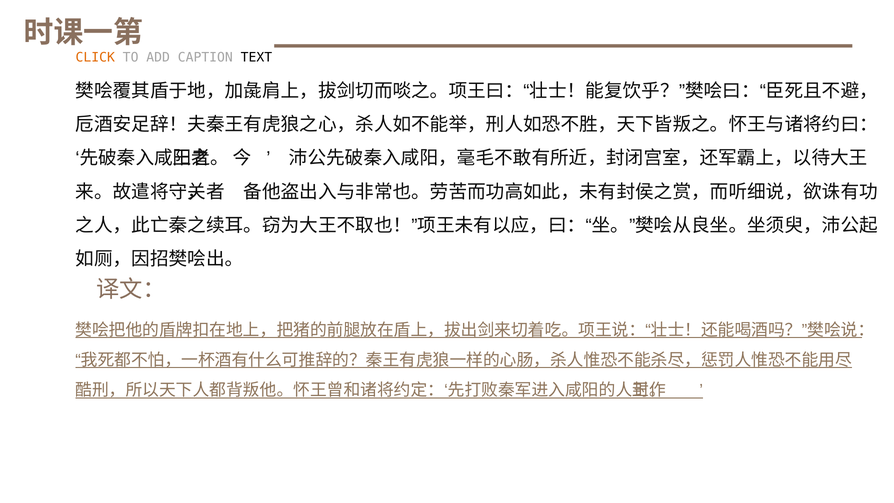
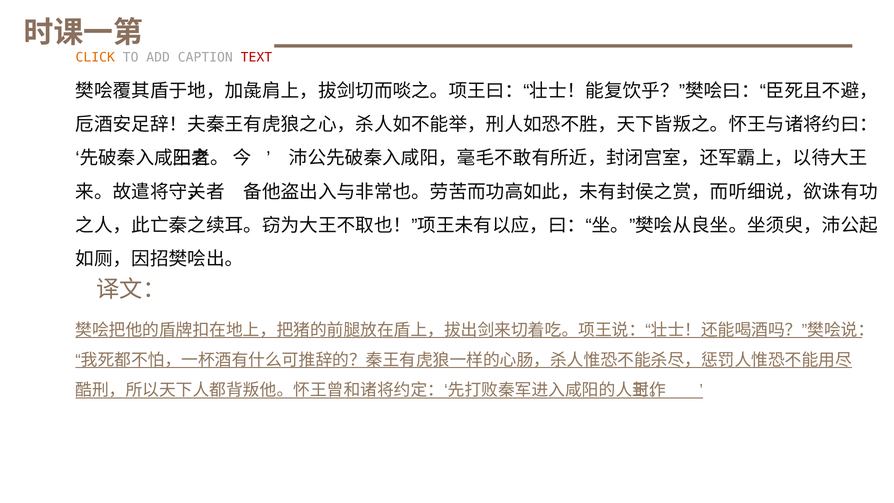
TEXT colour: black -> red
